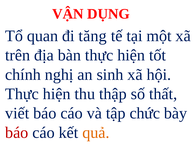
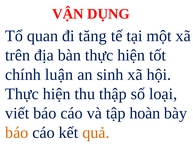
nghị: nghị -> luận
thất: thất -> loại
chức: chức -> hoàn
báo at (17, 132) colour: red -> orange
